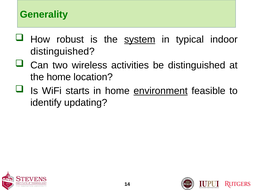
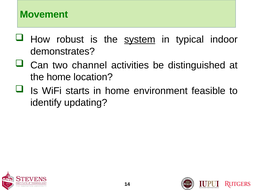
Generality: Generality -> Movement
distinguished at (63, 51): distinguished -> demonstrates
wireless: wireless -> channel
environment underline: present -> none
